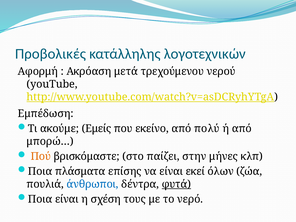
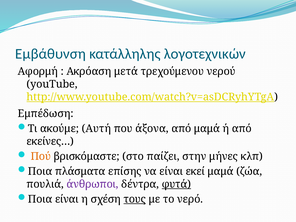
Προβολικές: Προβολικές -> Εμβάθυνση
Εμείς: Εμείς -> Αυτή
εκείνο: εκείνο -> άξονα
από πολύ: πολύ -> μαμά
μπορώ…: μπορώ… -> εκείνες…
εκεί όλων: όλων -> μαμά
άνθρωποι colour: blue -> purple
τους underline: none -> present
